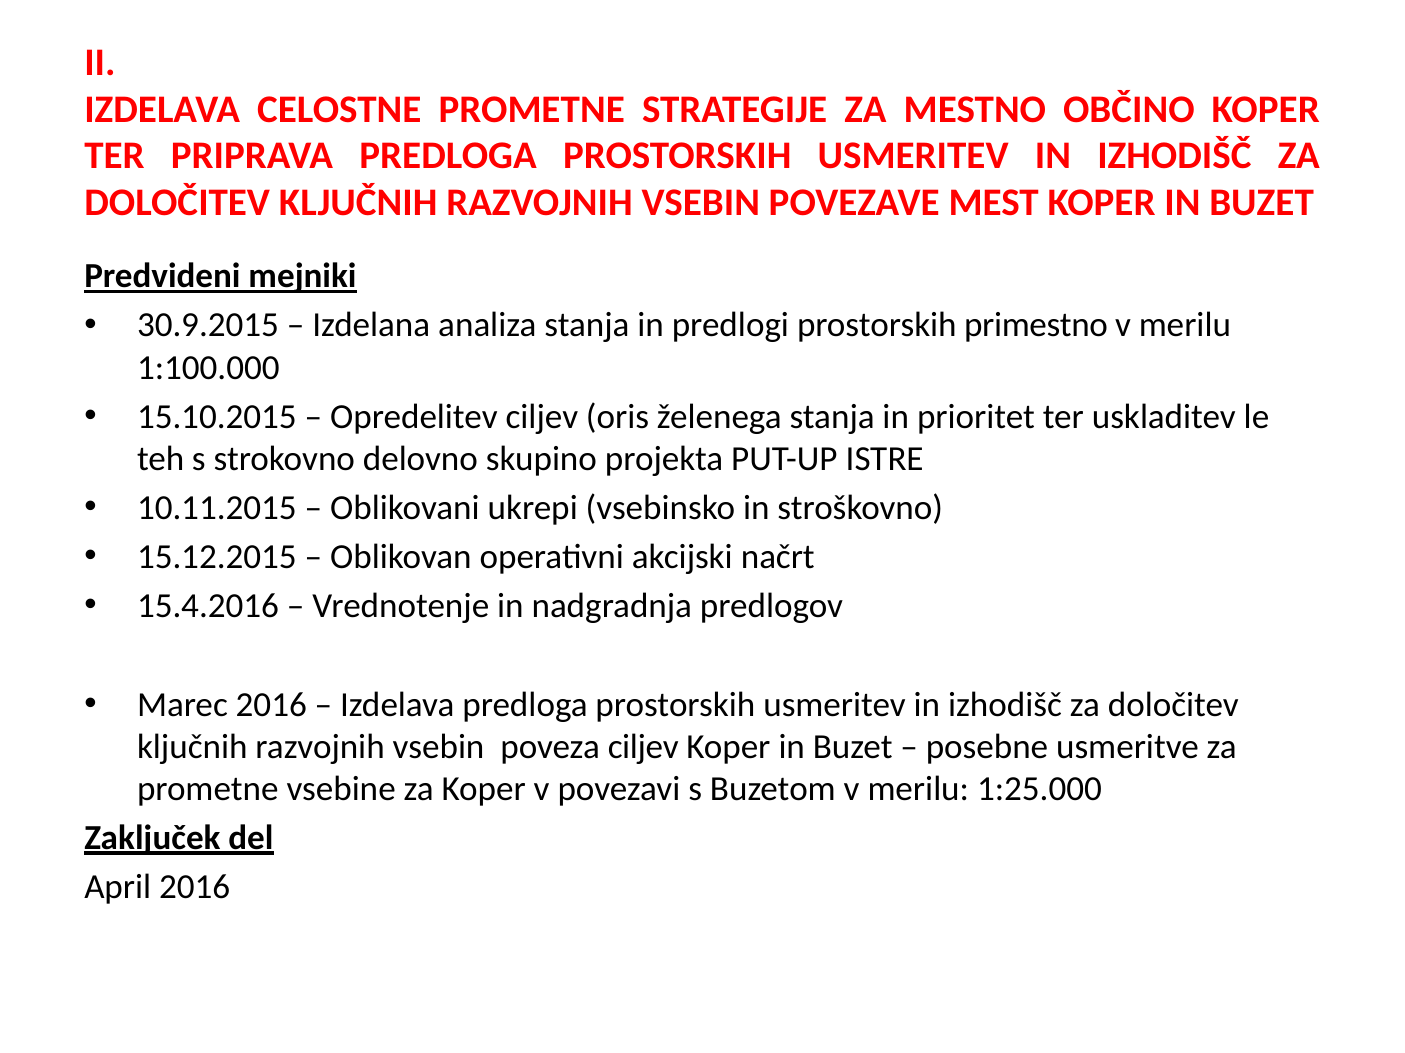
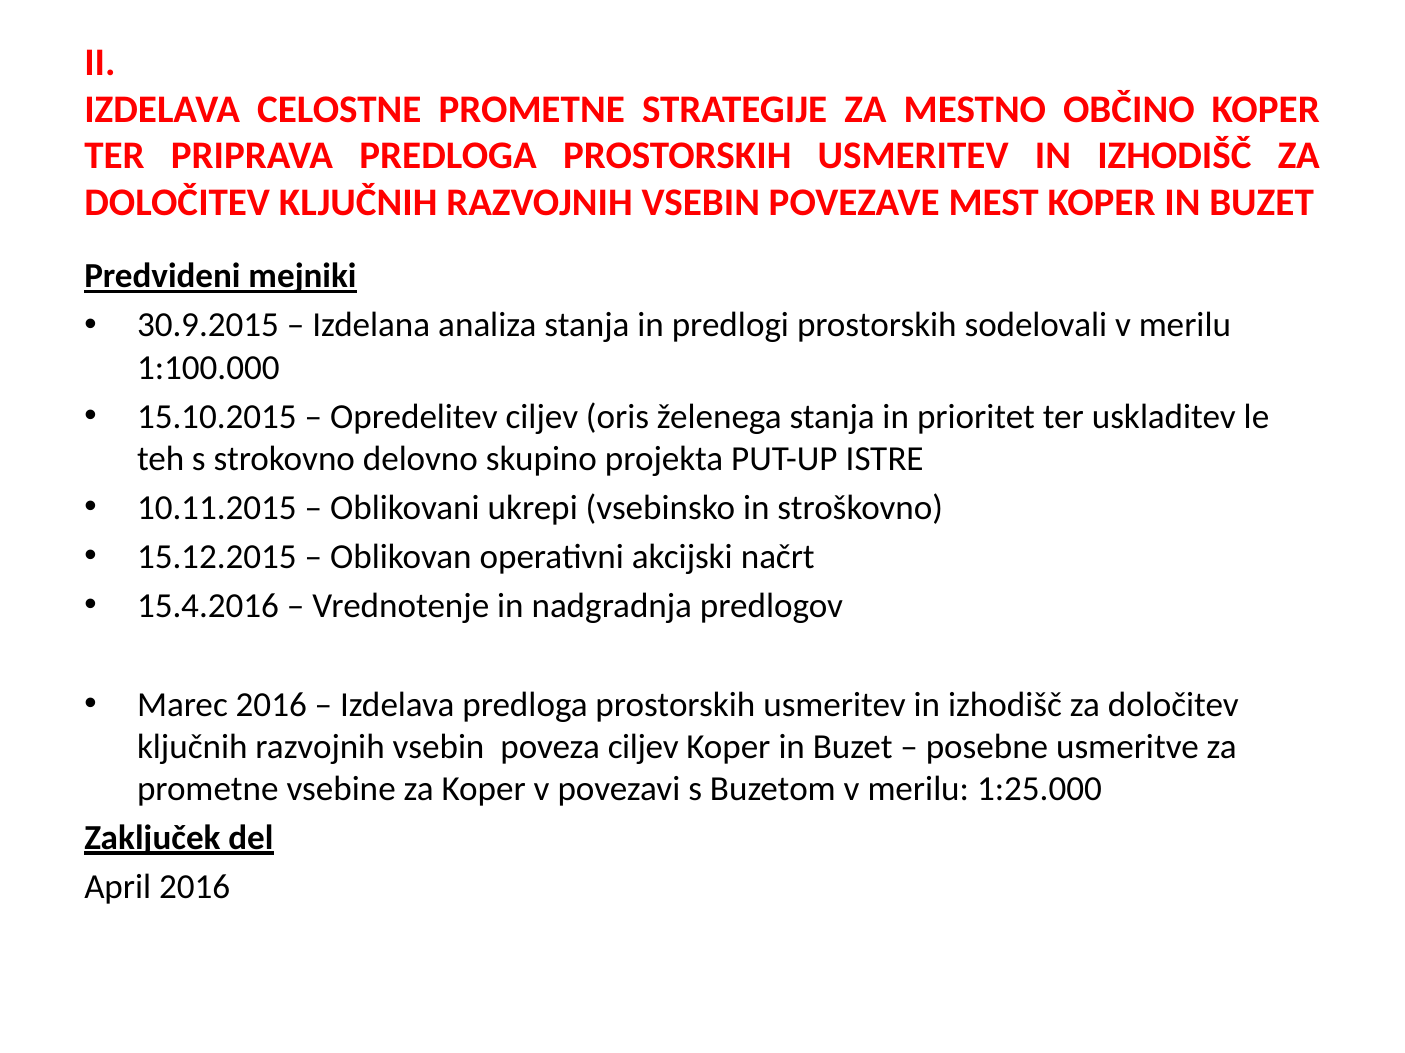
primestno: primestno -> sodelovali
